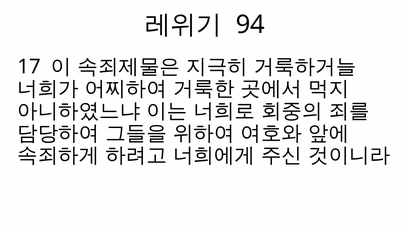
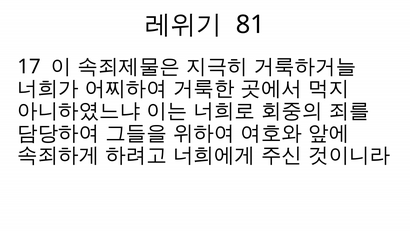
94: 94 -> 81
